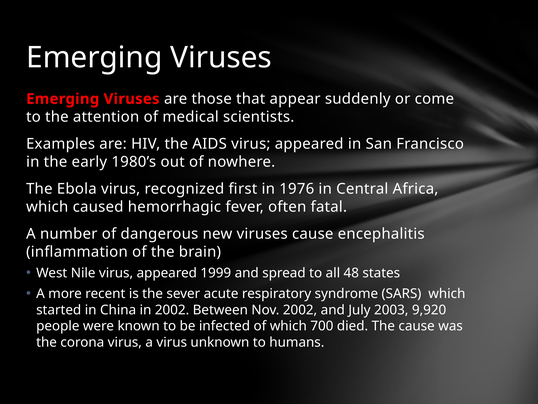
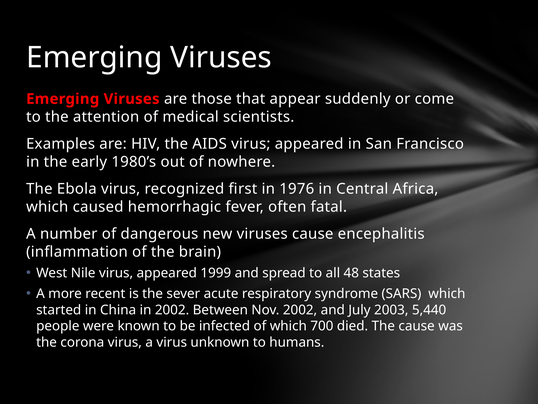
9,920: 9,920 -> 5,440
